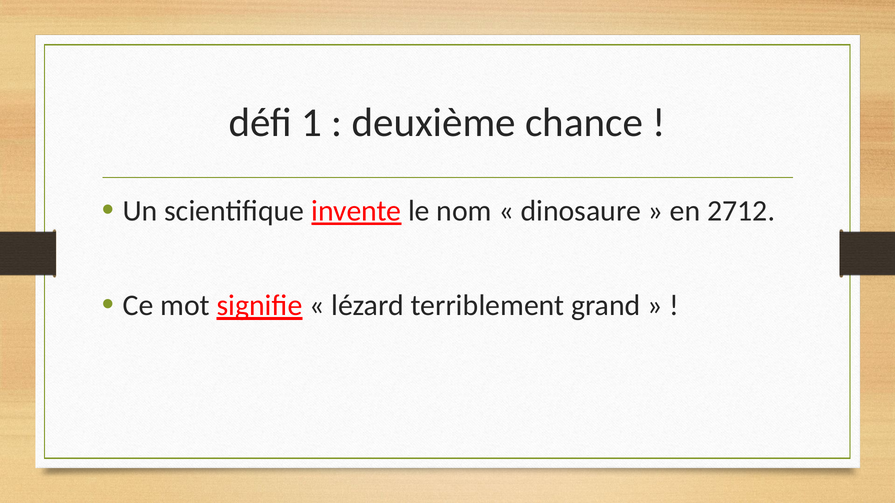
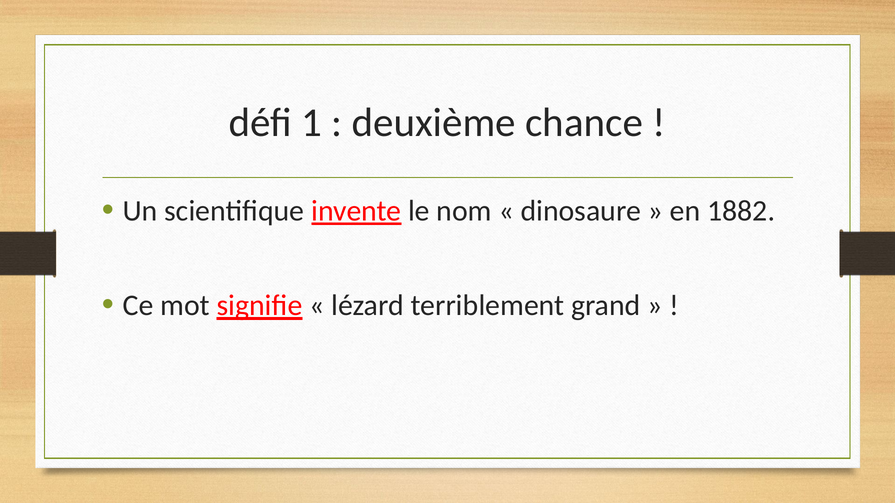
2712: 2712 -> 1882
